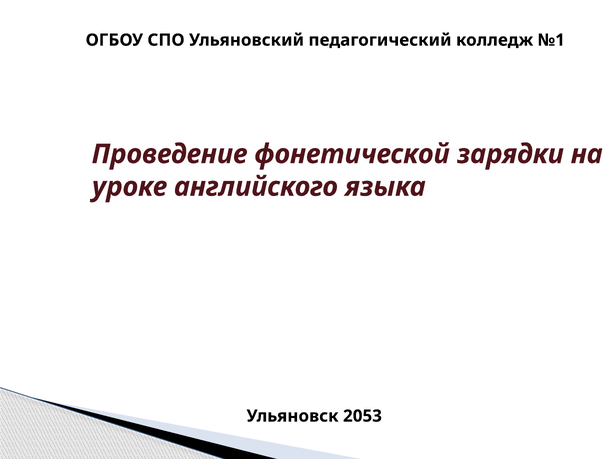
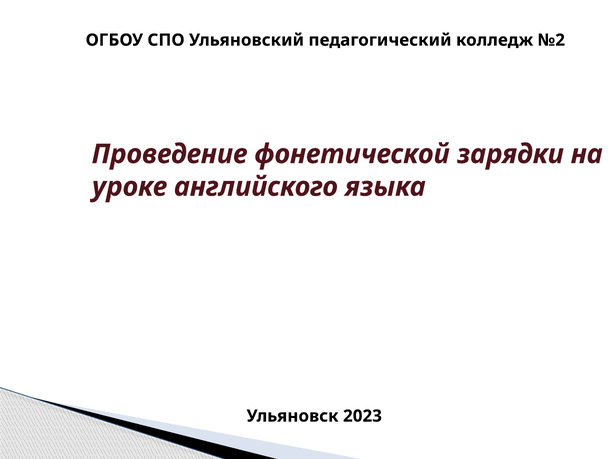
№1: №1 -> №2
2053: 2053 -> 2023
